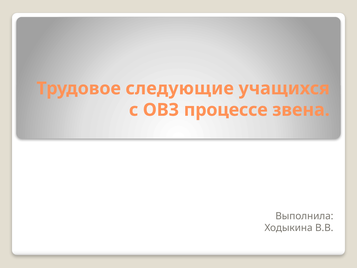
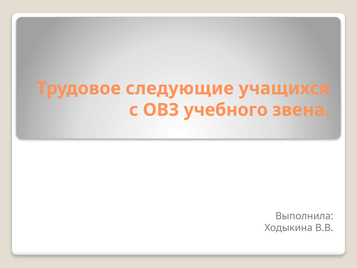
процессе: процессе -> учебного
